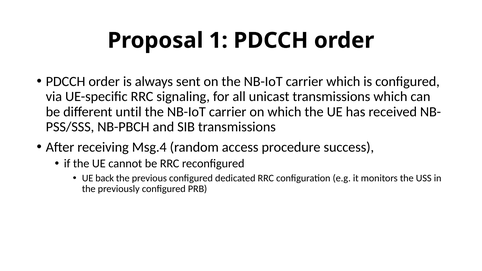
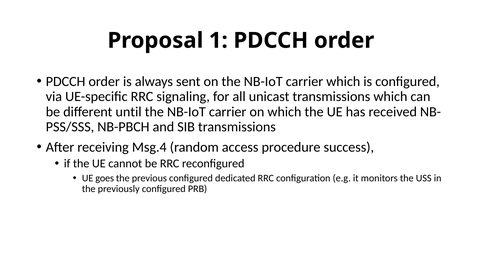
back: back -> goes
